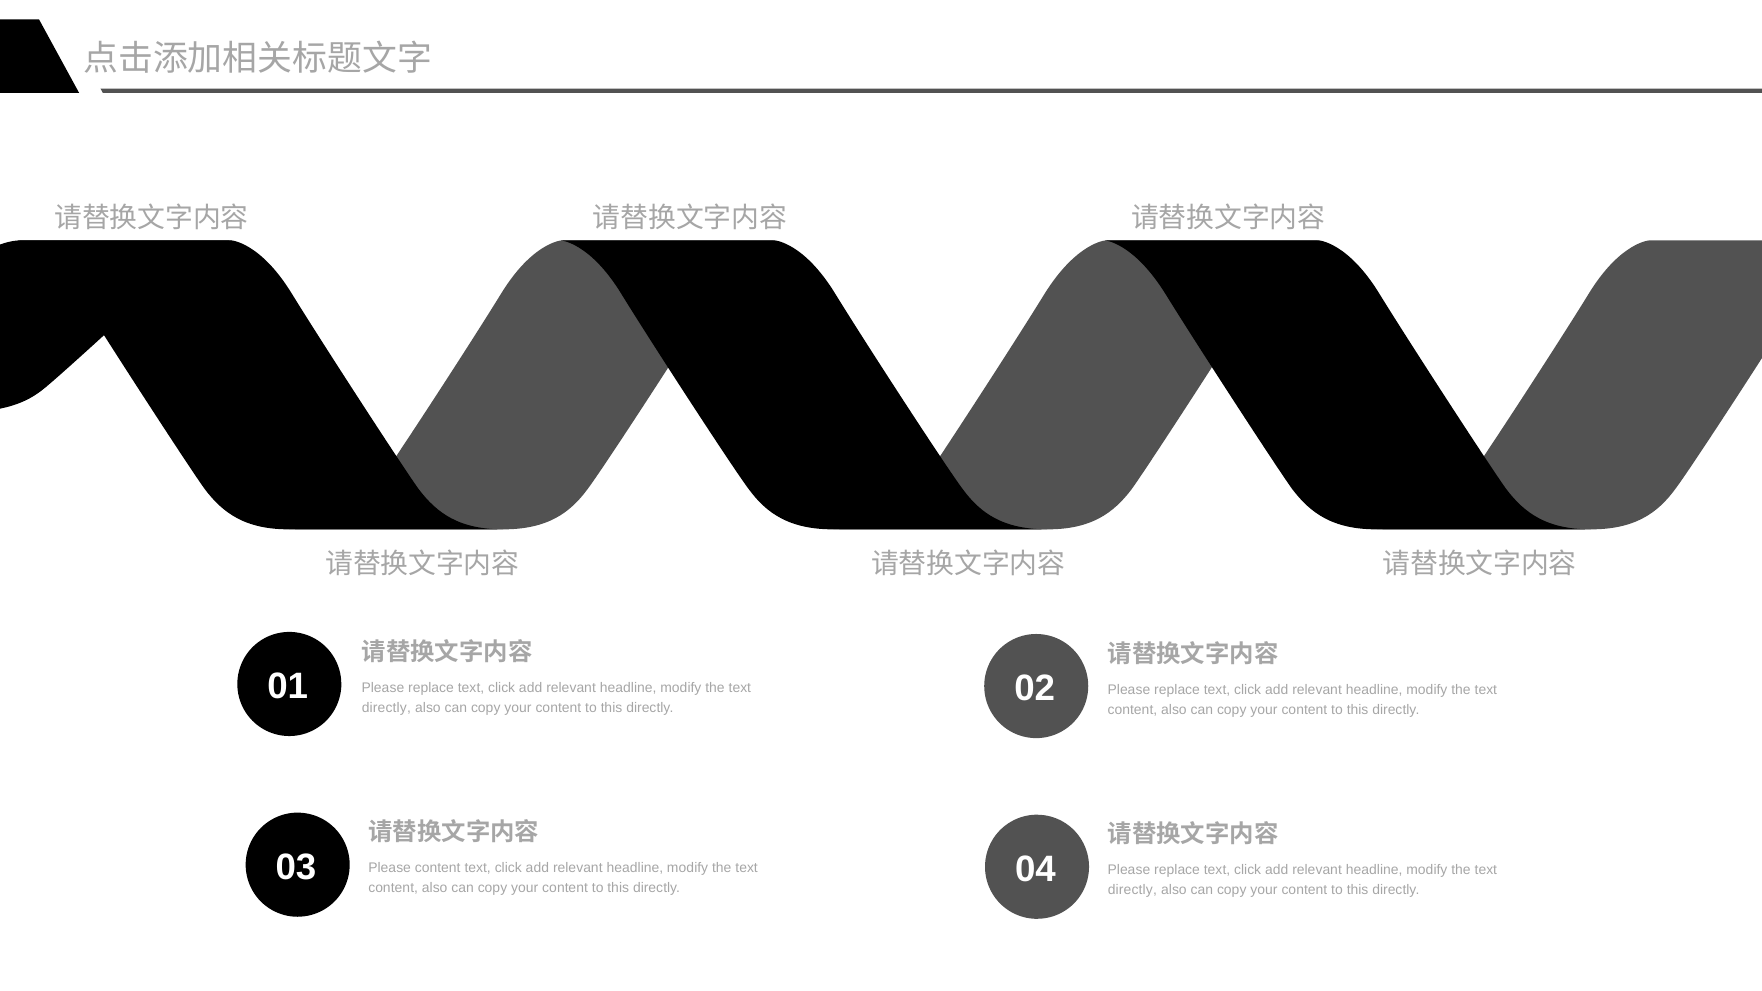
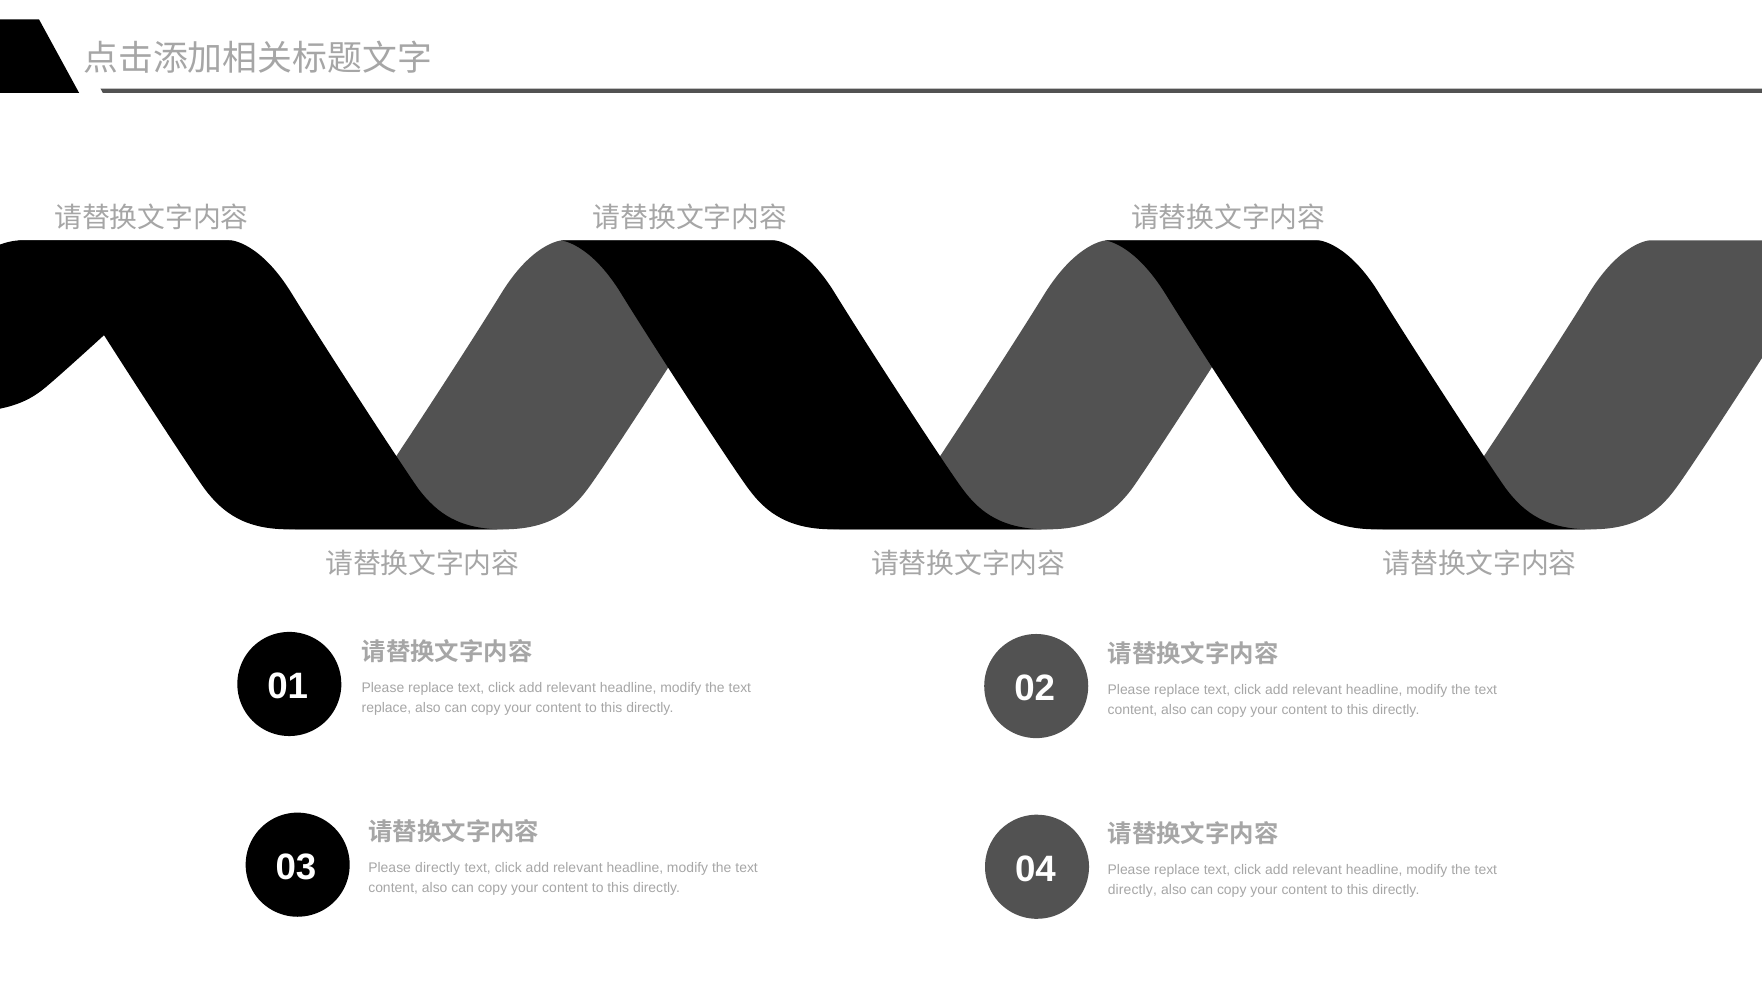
directly at (386, 708): directly -> replace
Please content: content -> directly
